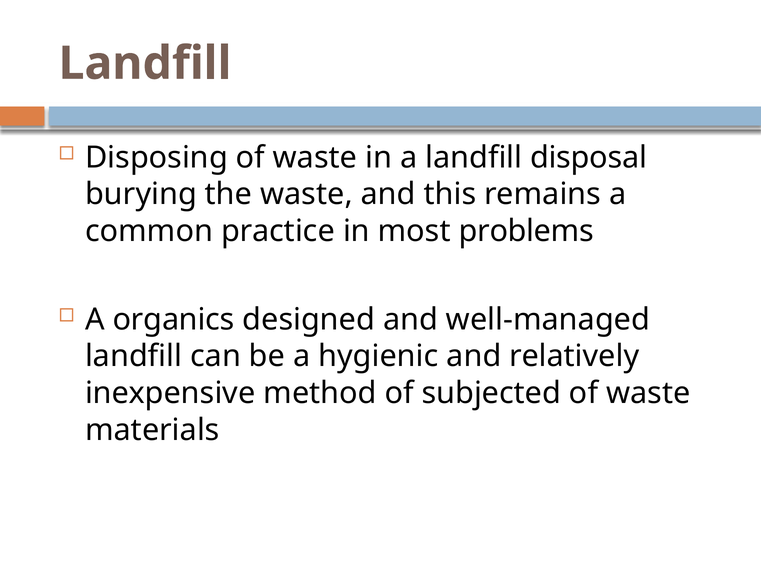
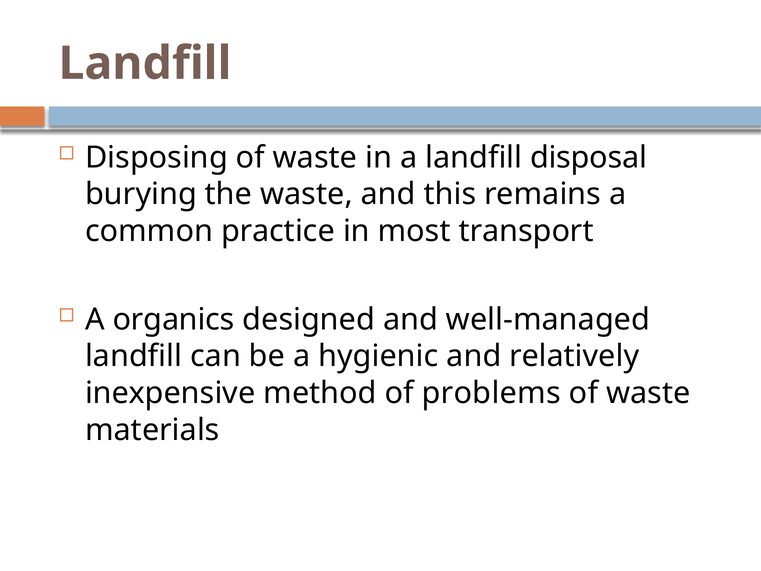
problems: problems -> transport
subjected: subjected -> problems
